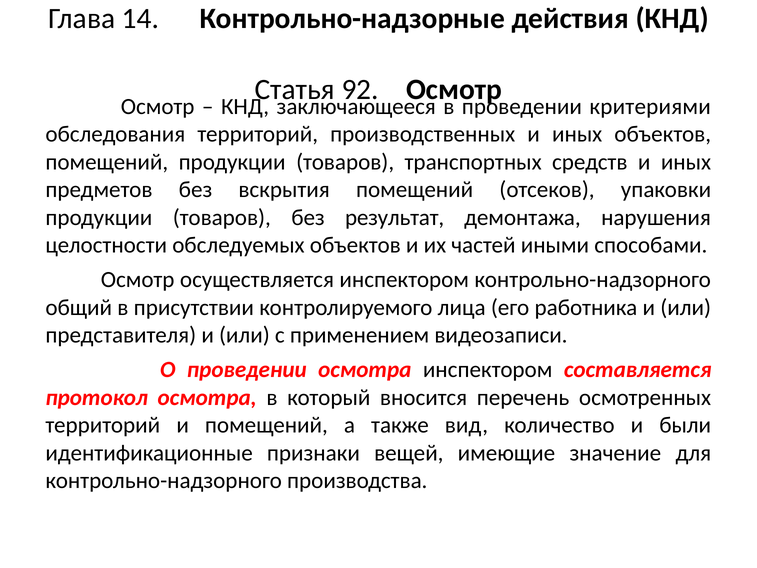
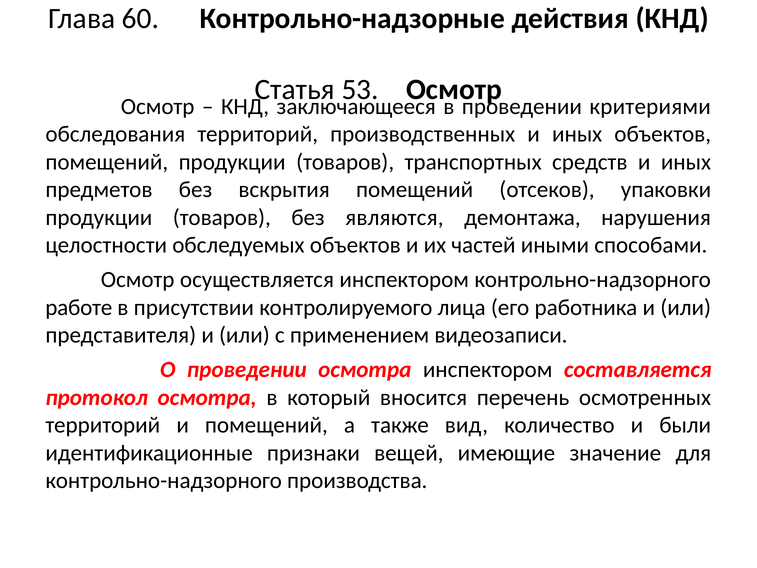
14: 14 -> 60
92: 92 -> 53
результат: результат -> являются
общий: общий -> работе
